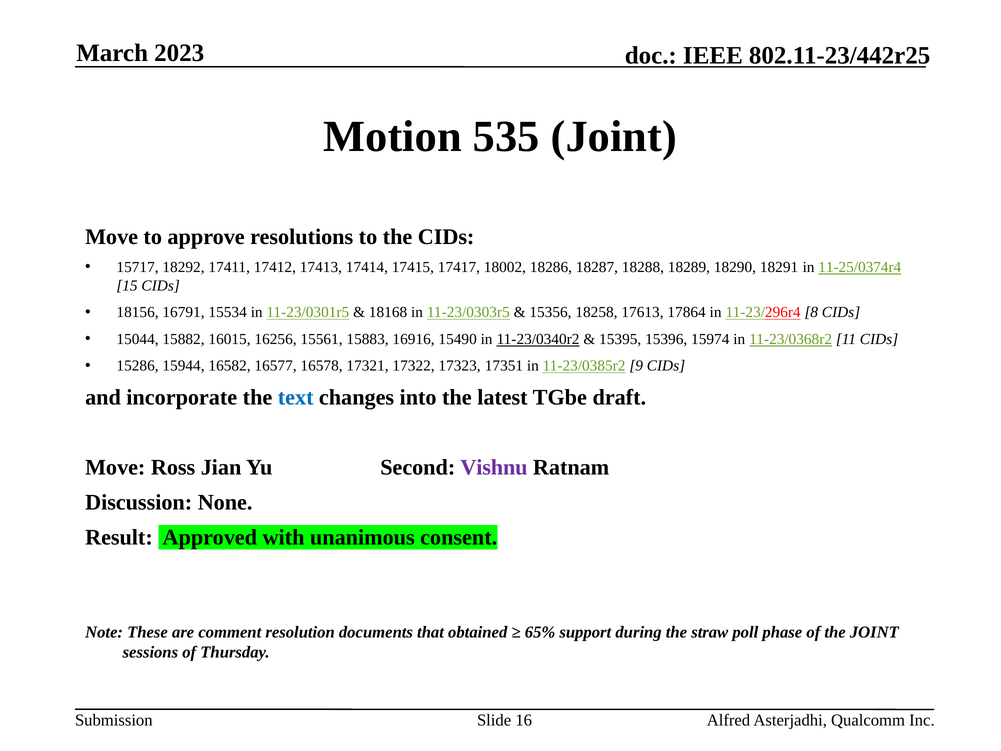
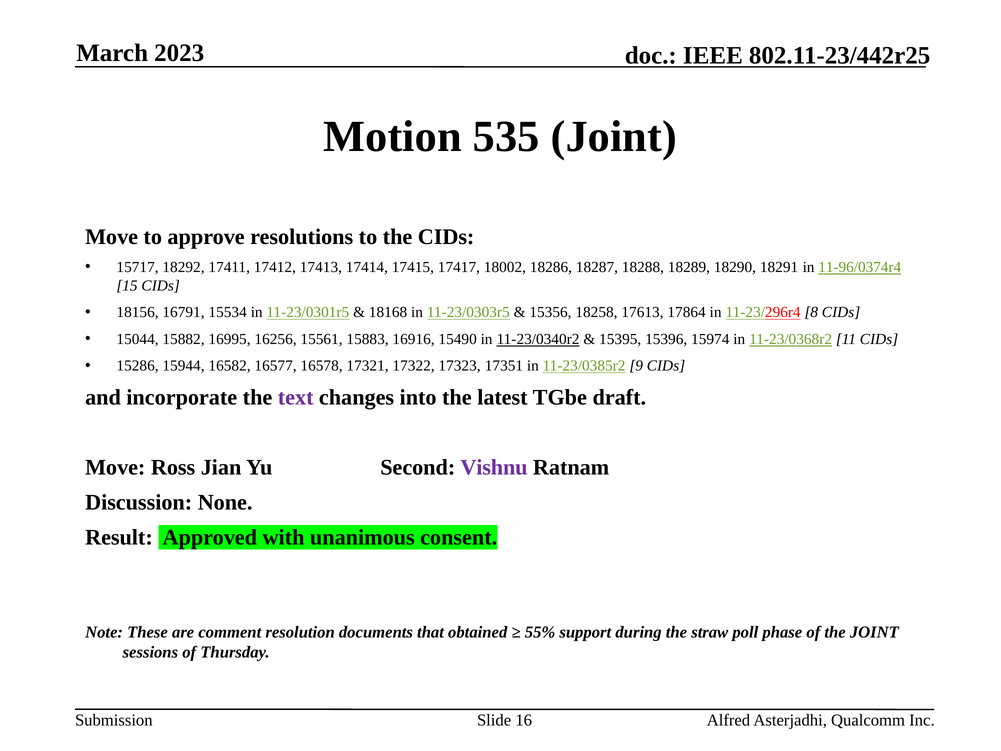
11-25/0374r4: 11-25/0374r4 -> 11-96/0374r4
16015: 16015 -> 16995
text colour: blue -> purple
65%: 65% -> 55%
